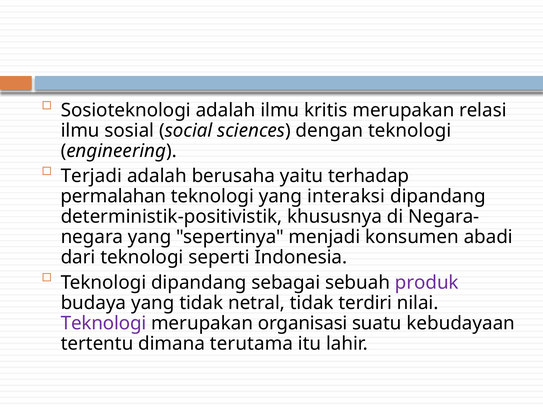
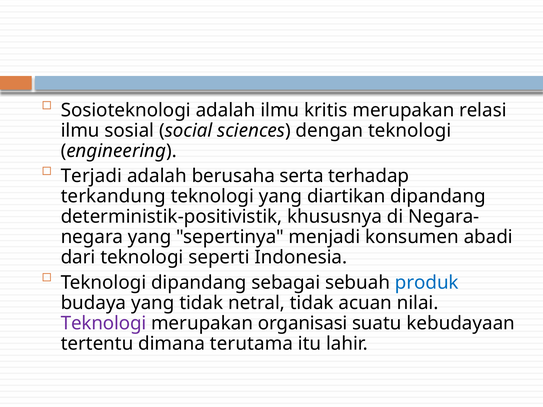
yaitu: yaitu -> serta
permalahan: permalahan -> terkandung
interaksi: interaksi -> diartikan
produk colour: purple -> blue
terdiri: terdiri -> acuan
